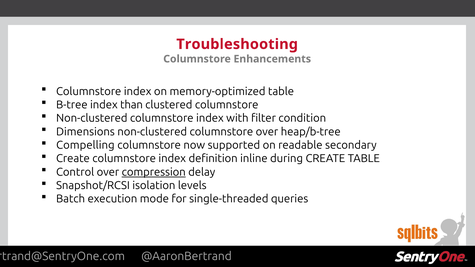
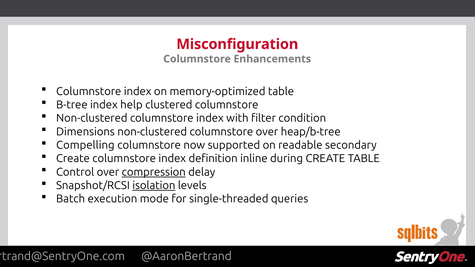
Troubleshooting: Troubleshooting -> Misconfiguration
than: than -> help
isolation underline: none -> present
